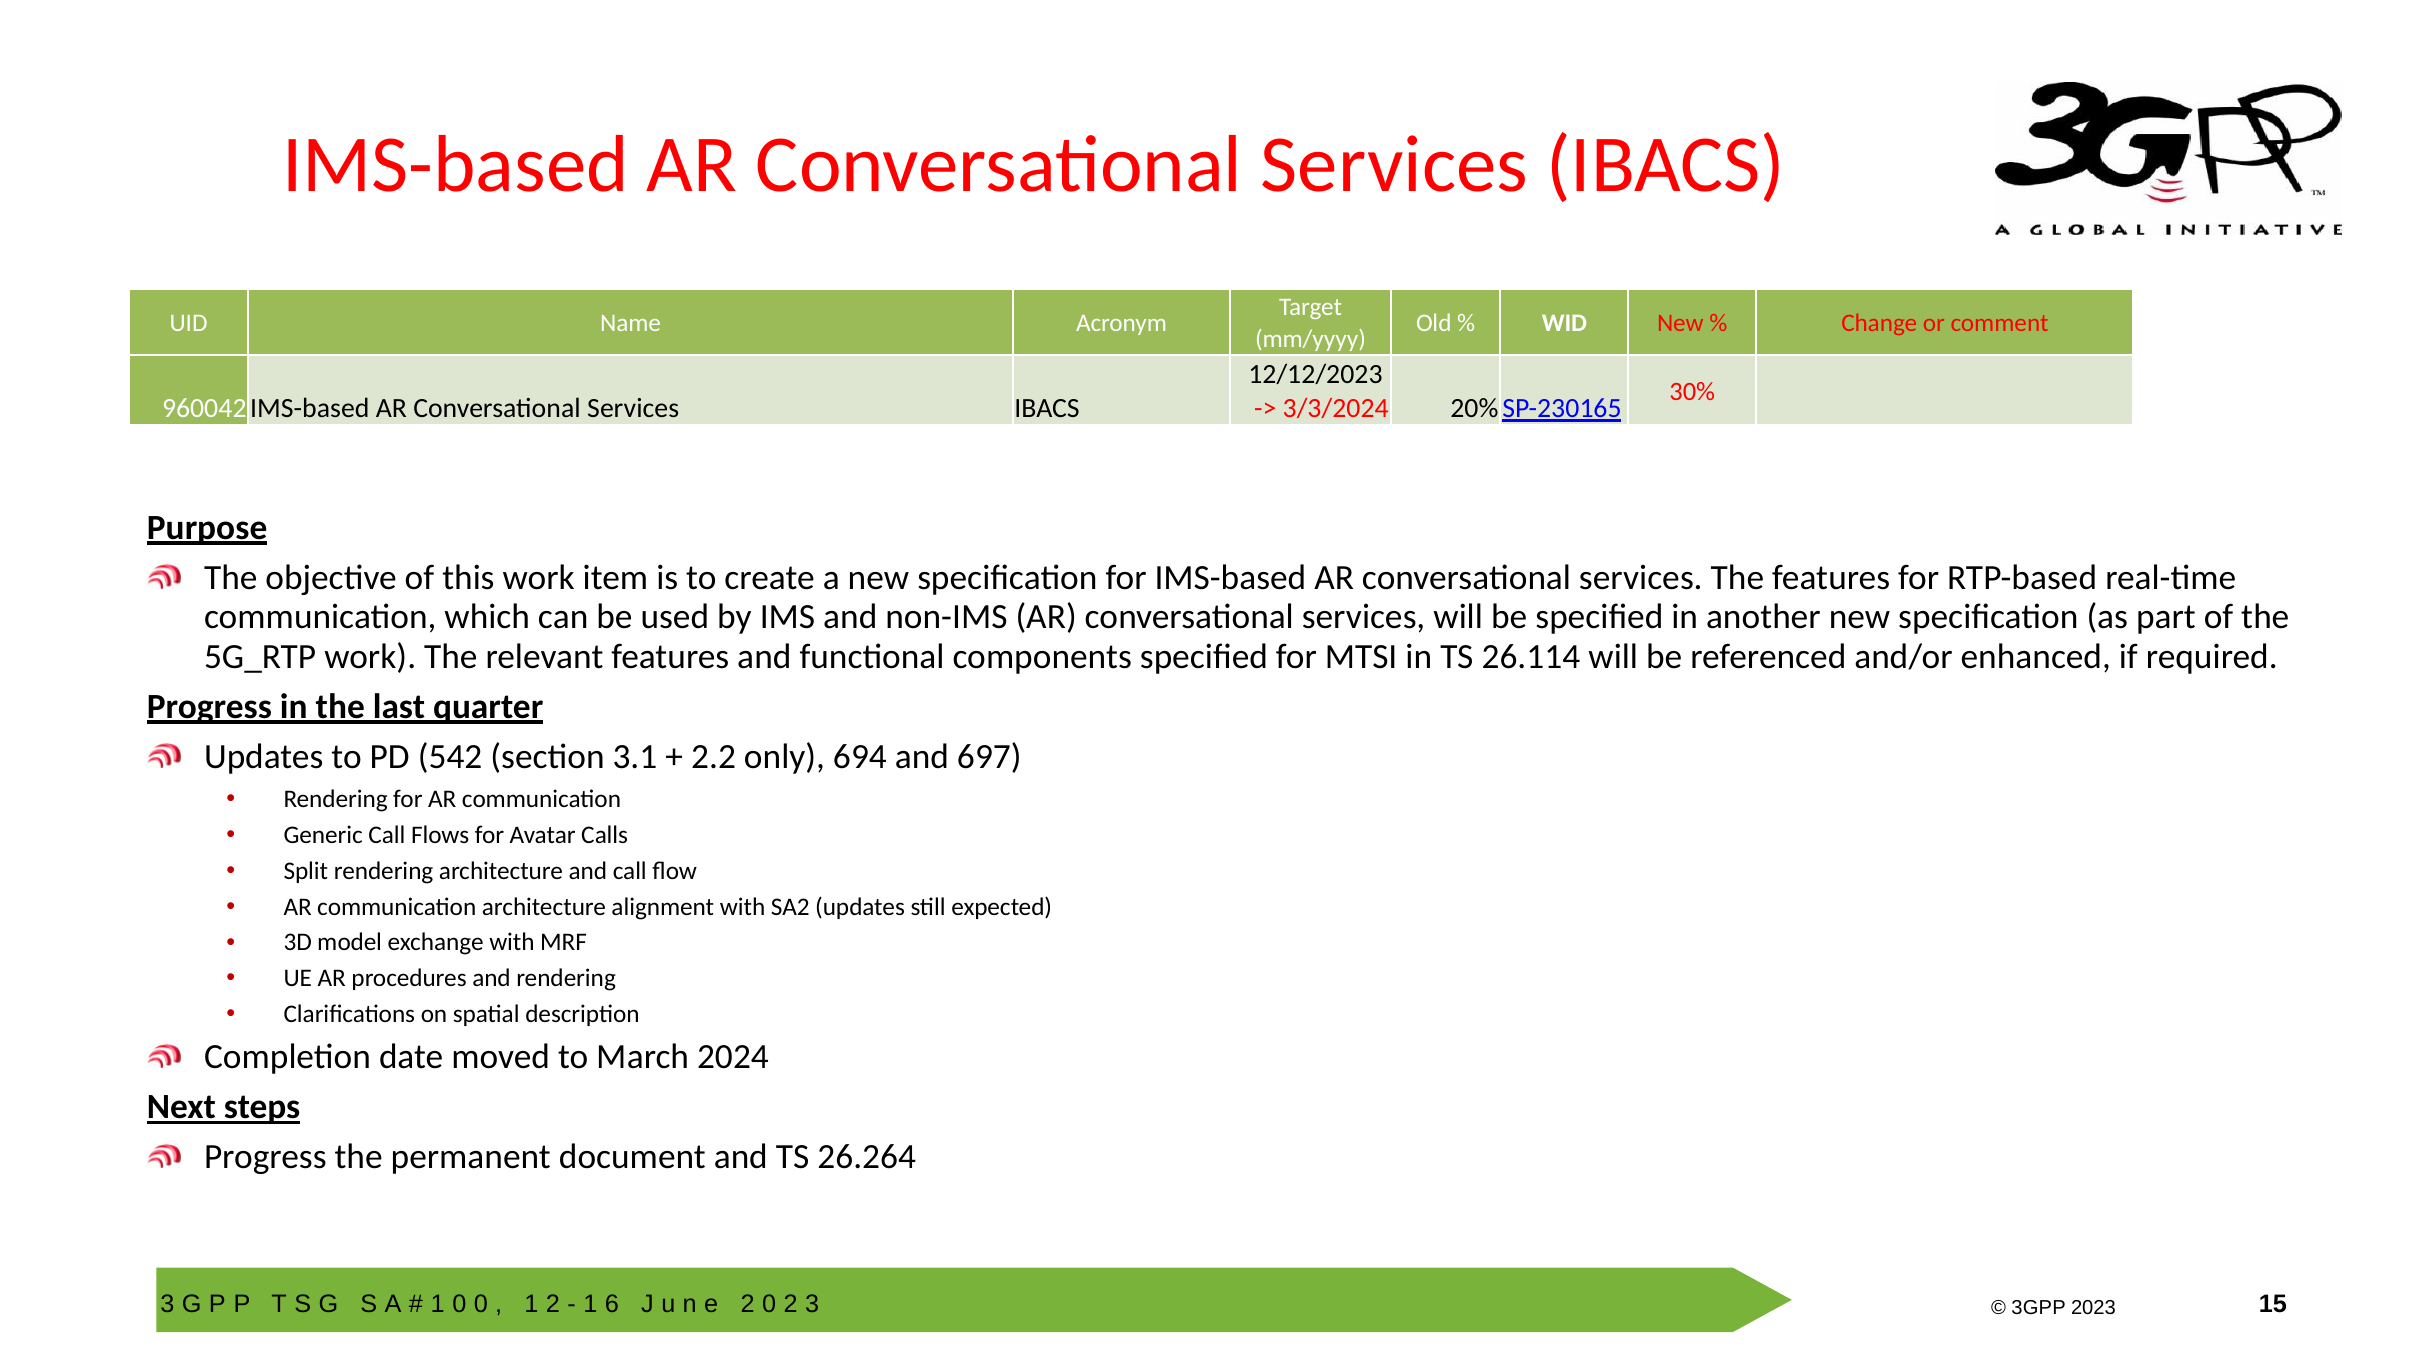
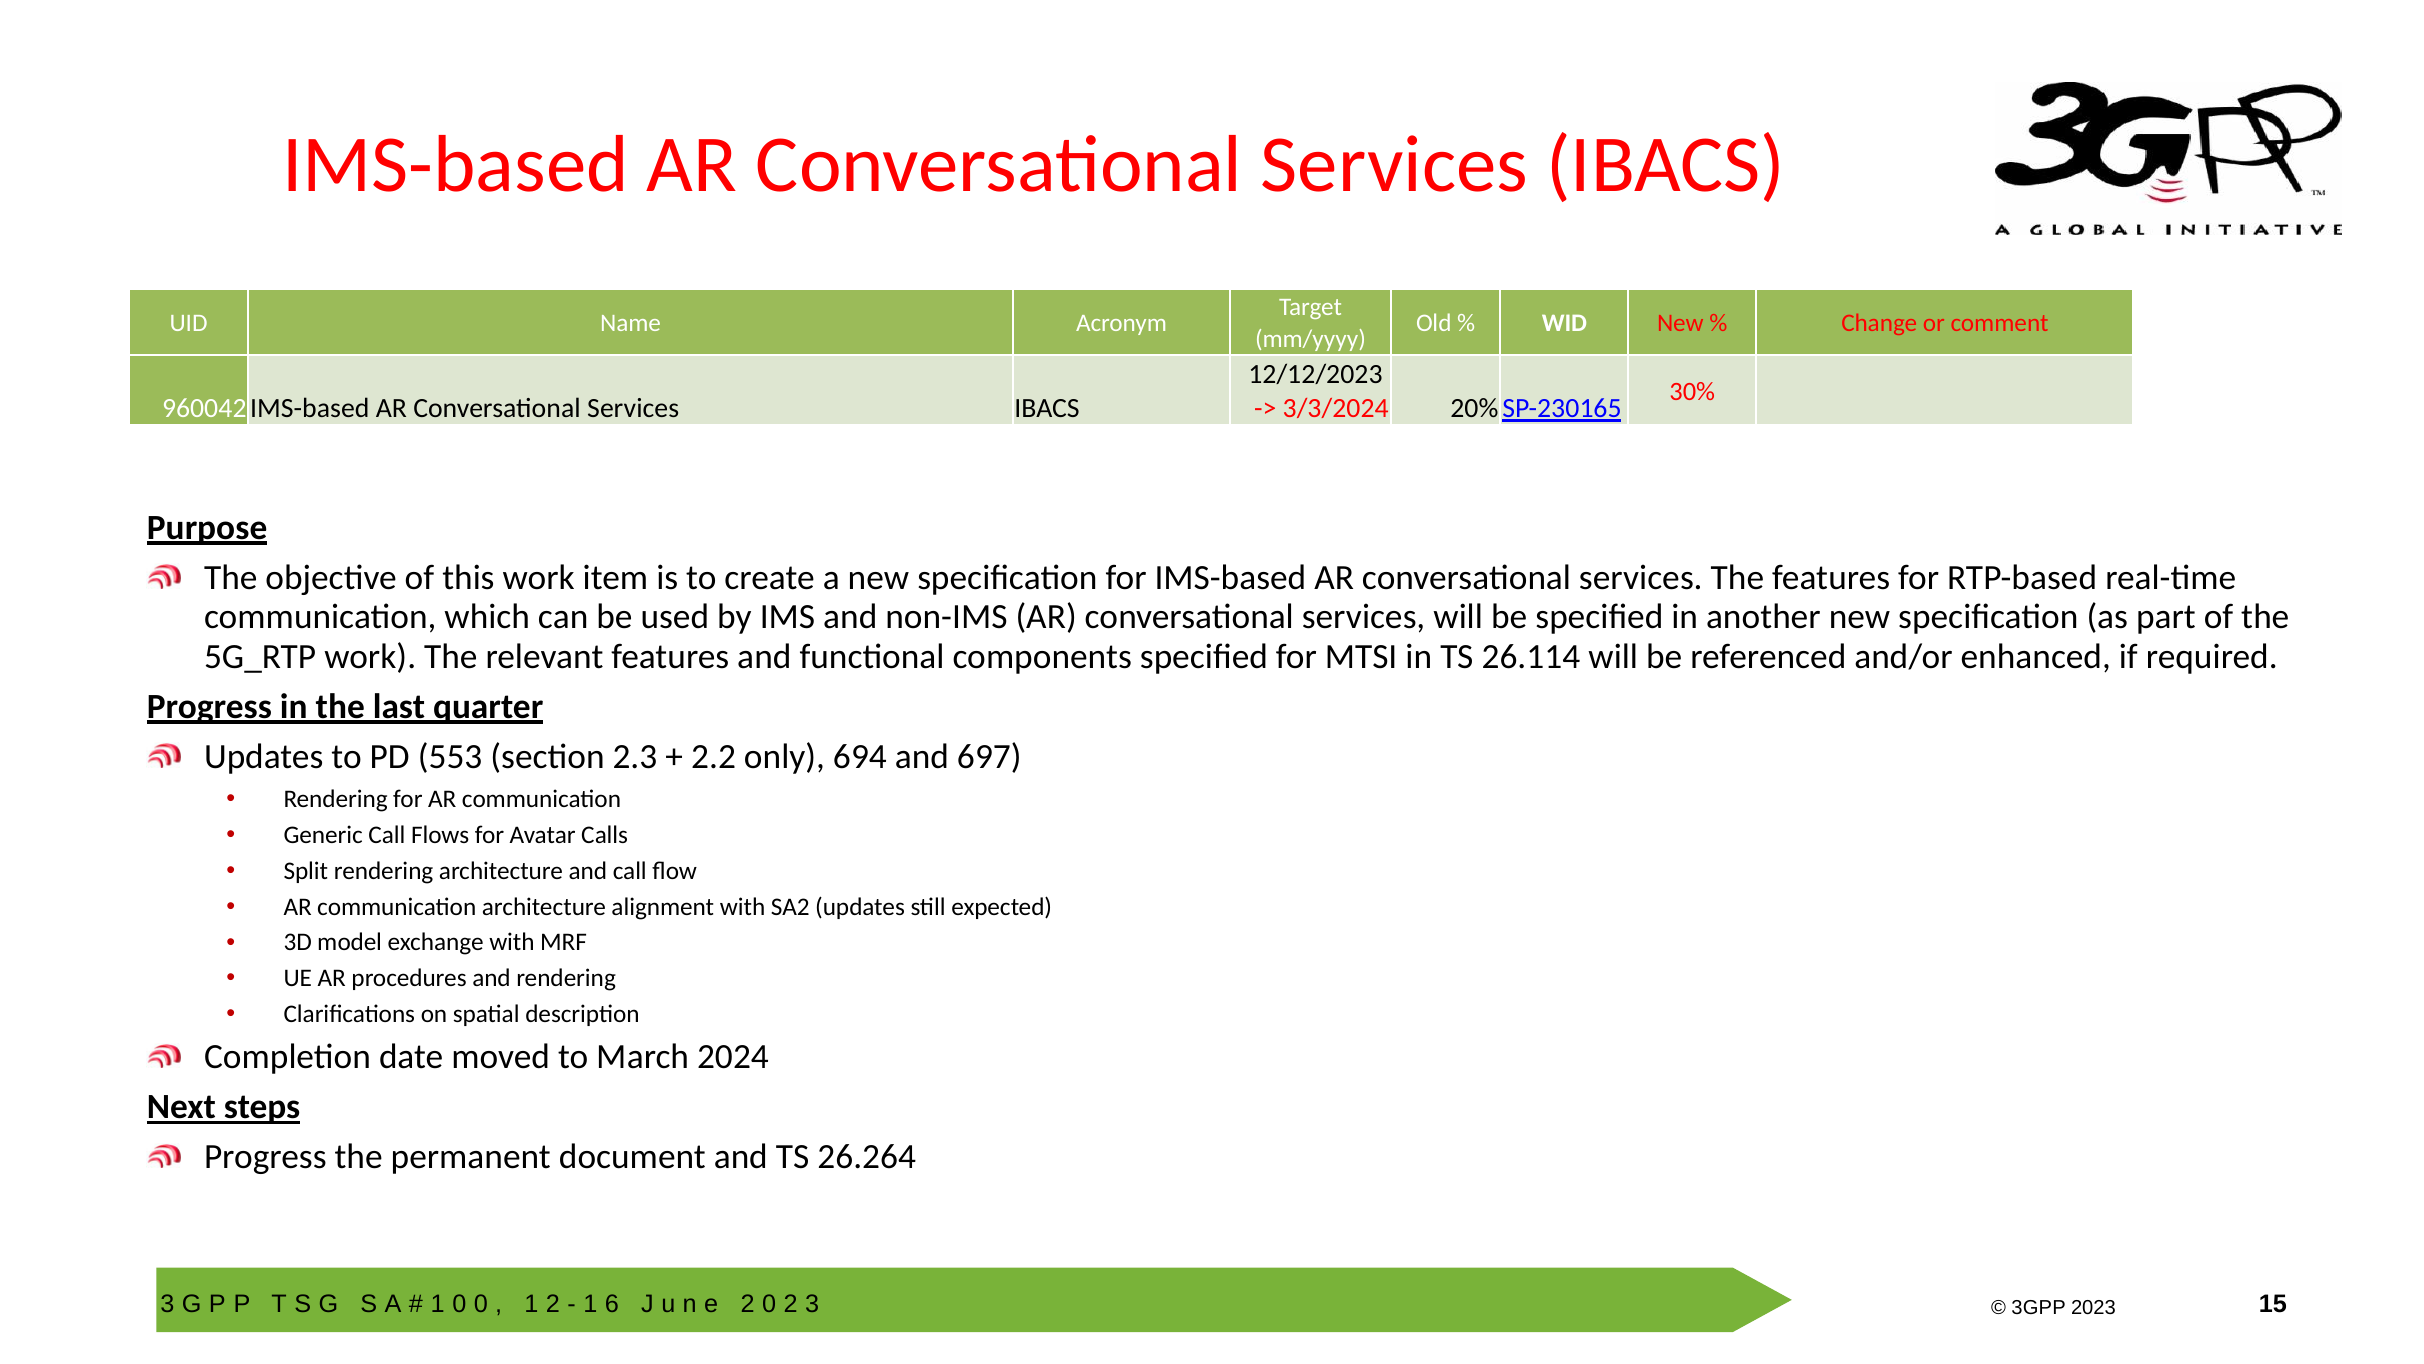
542: 542 -> 553
3.1: 3.1 -> 2.3
